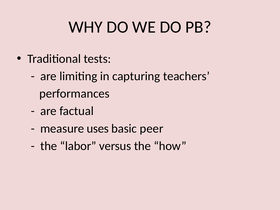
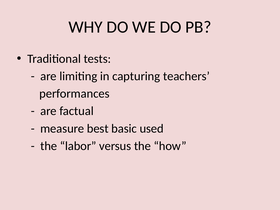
uses: uses -> best
peer: peer -> used
